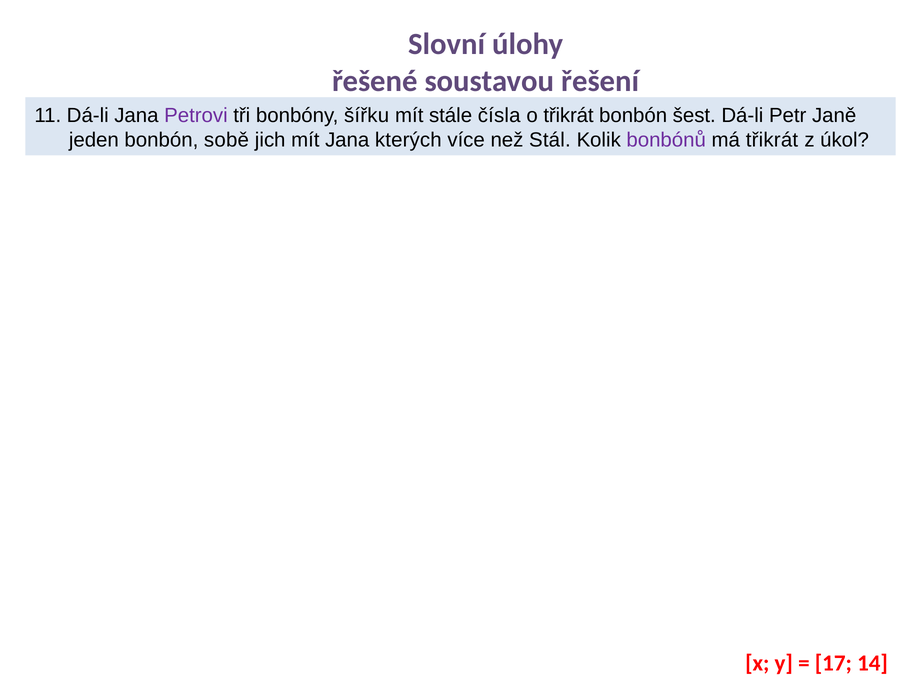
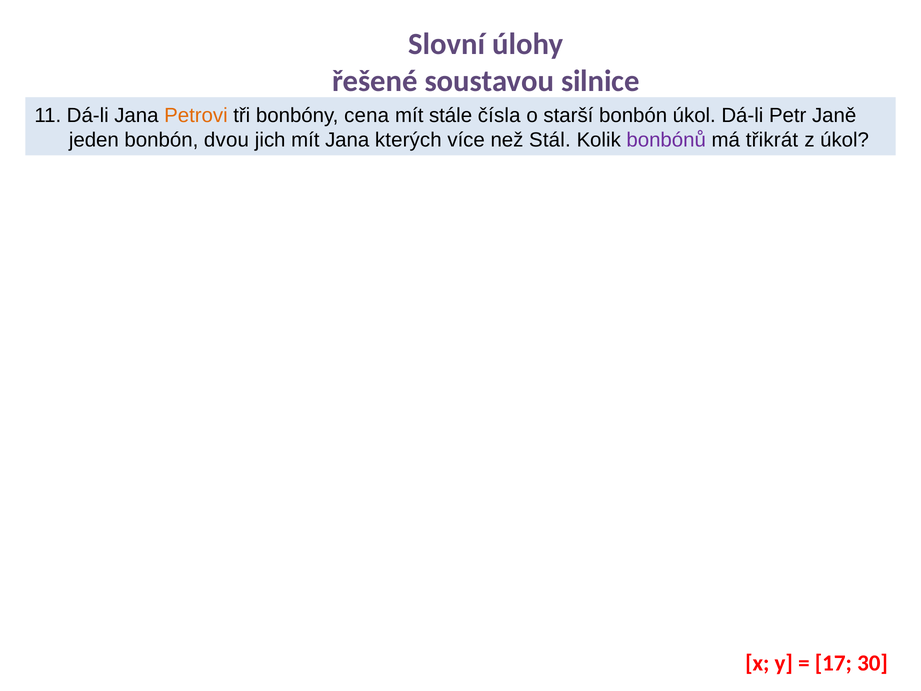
řešení: řešení -> silnice
Petrovi colour: purple -> orange
šířku: šířku -> cena
o třikrát: třikrát -> starší
bonbón šest: šest -> úkol
sobě: sobě -> dvou
14: 14 -> 30
